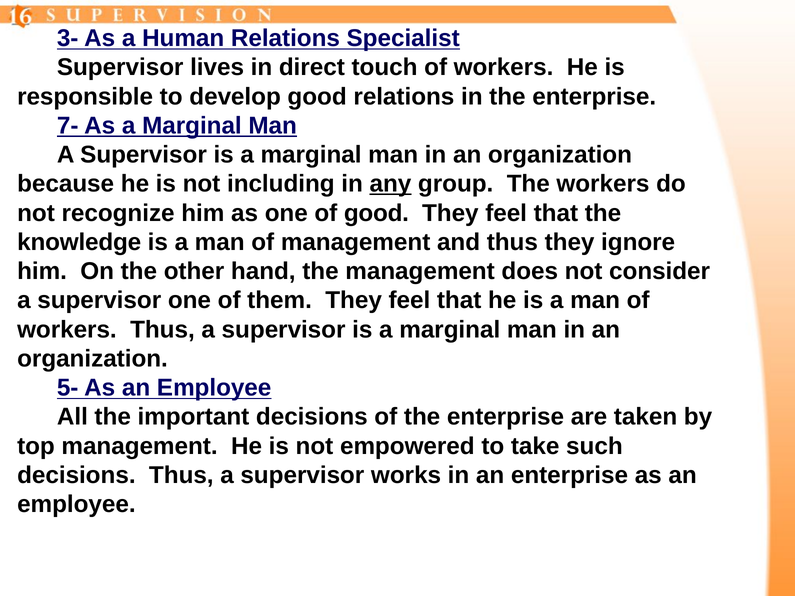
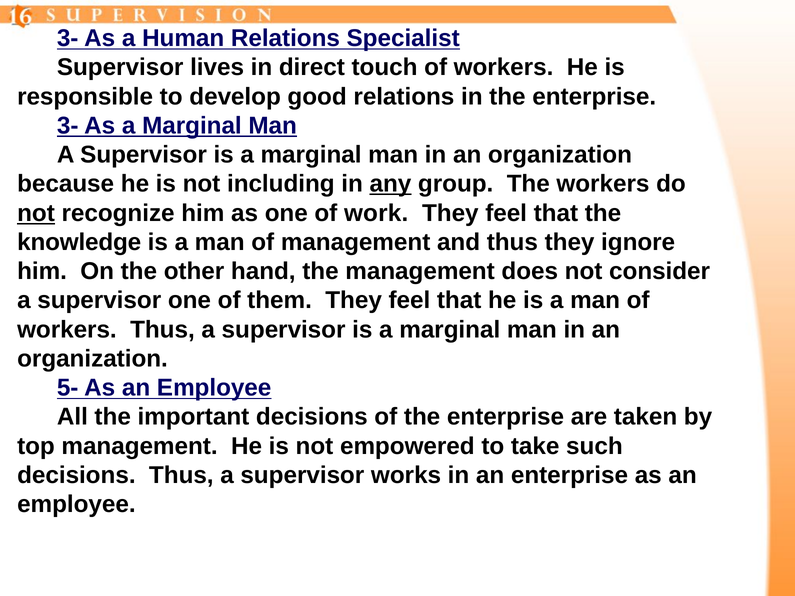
7- at (68, 126): 7- -> 3-
not at (36, 213) underline: none -> present
of good: good -> work
